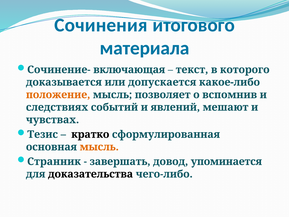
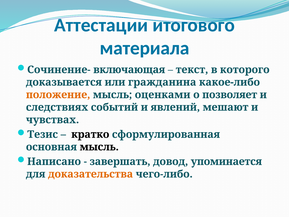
Сочинения: Сочинения -> Аттестации
допускается: допускается -> гражданина
позволяет: позволяет -> оценками
вспомнив: вспомнив -> позволяет
мысль at (99, 147) colour: orange -> black
Странник: Странник -> Написано
доказательства colour: black -> orange
